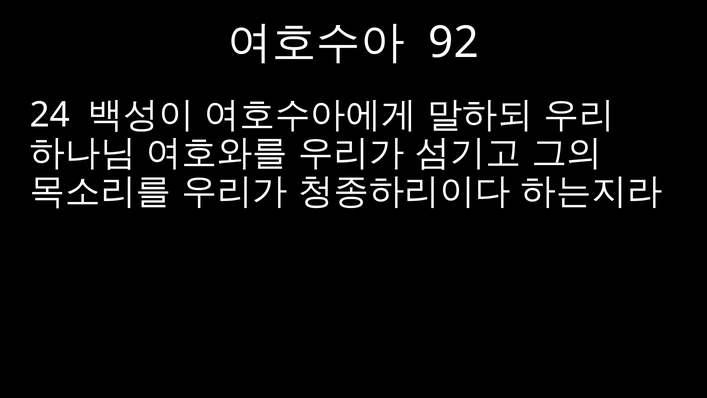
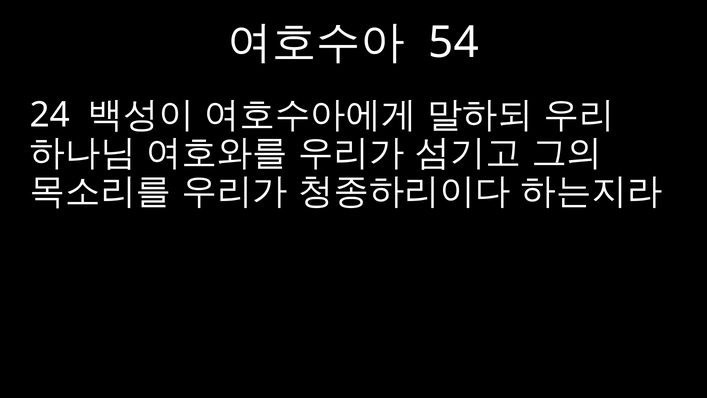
92: 92 -> 54
